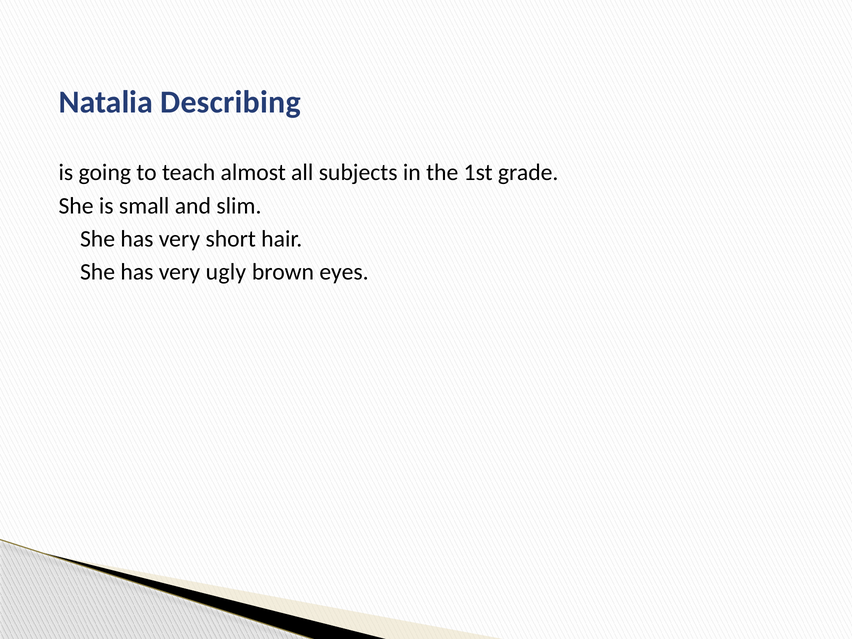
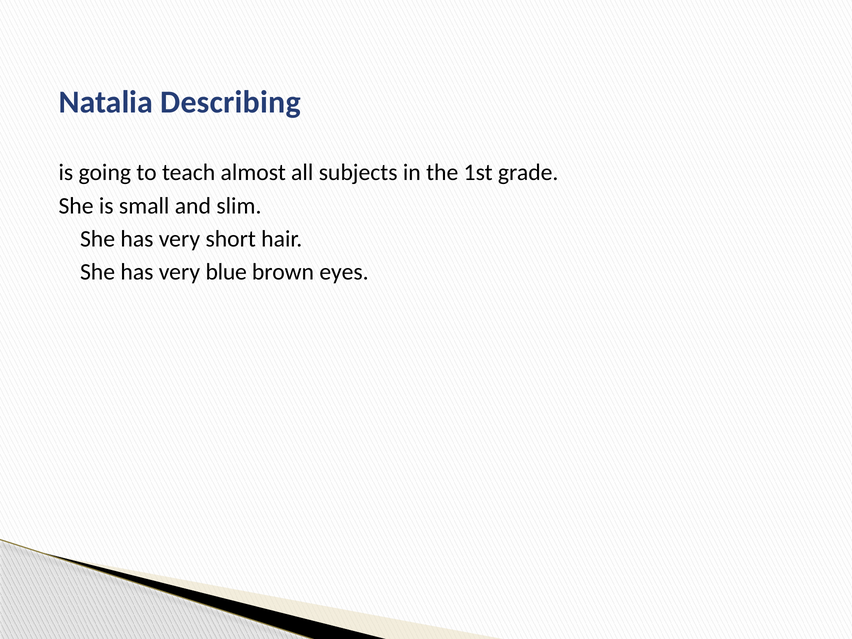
ugly: ugly -> blue
